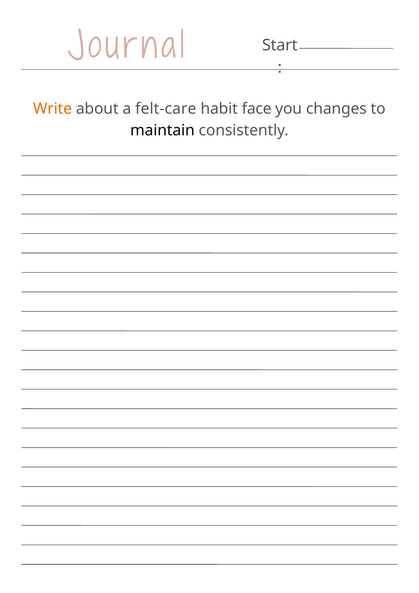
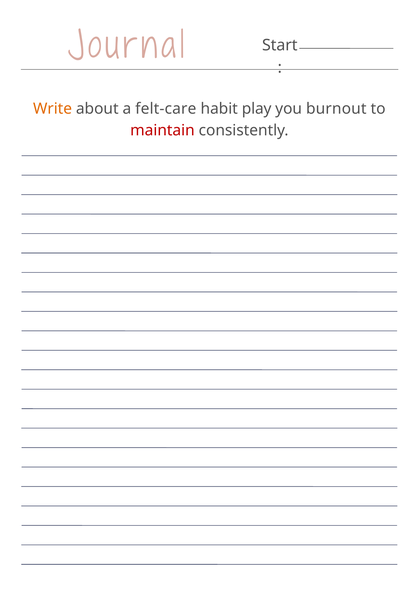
face: face -> play
changes: changes -> burnout
maintain colour: black -> red
